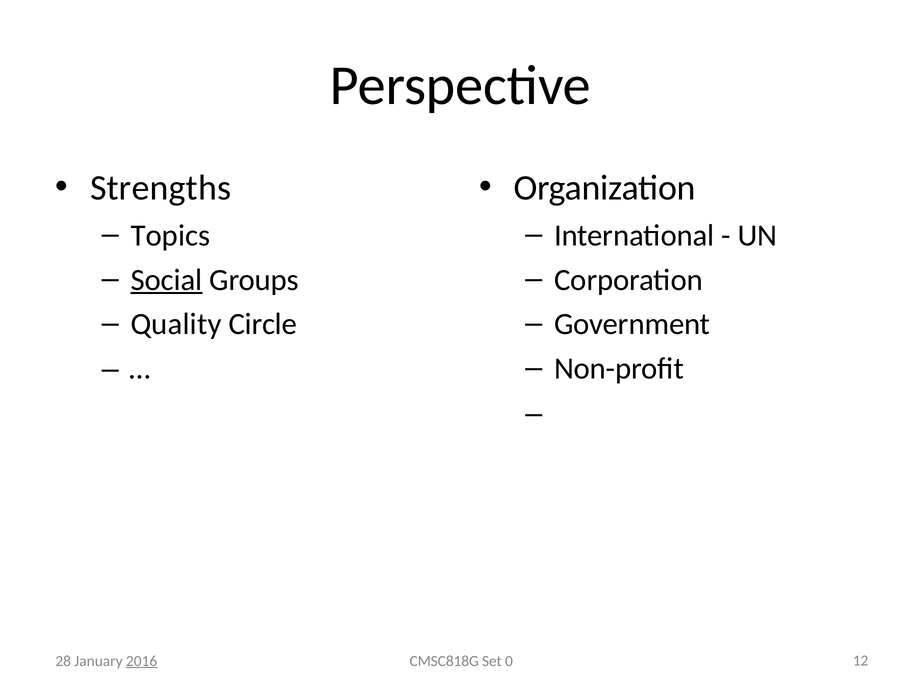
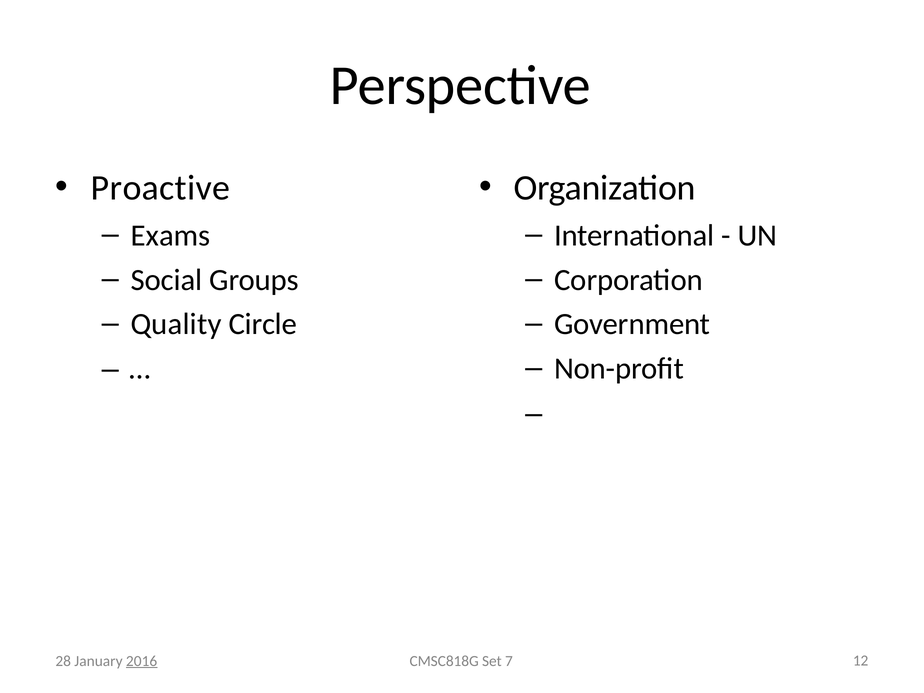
Strengths: Strengths -> Proactive
Topics: Topics -> Exams
Social underline: present -> none
0: 0 -> 7
